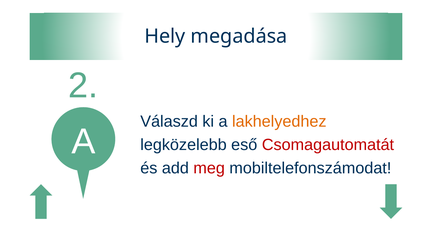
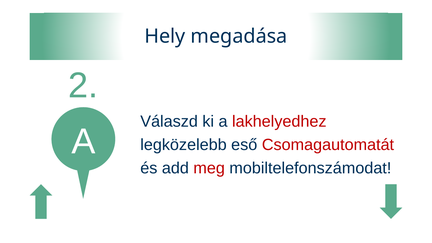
lakhelyedhez colour: orange -> red
